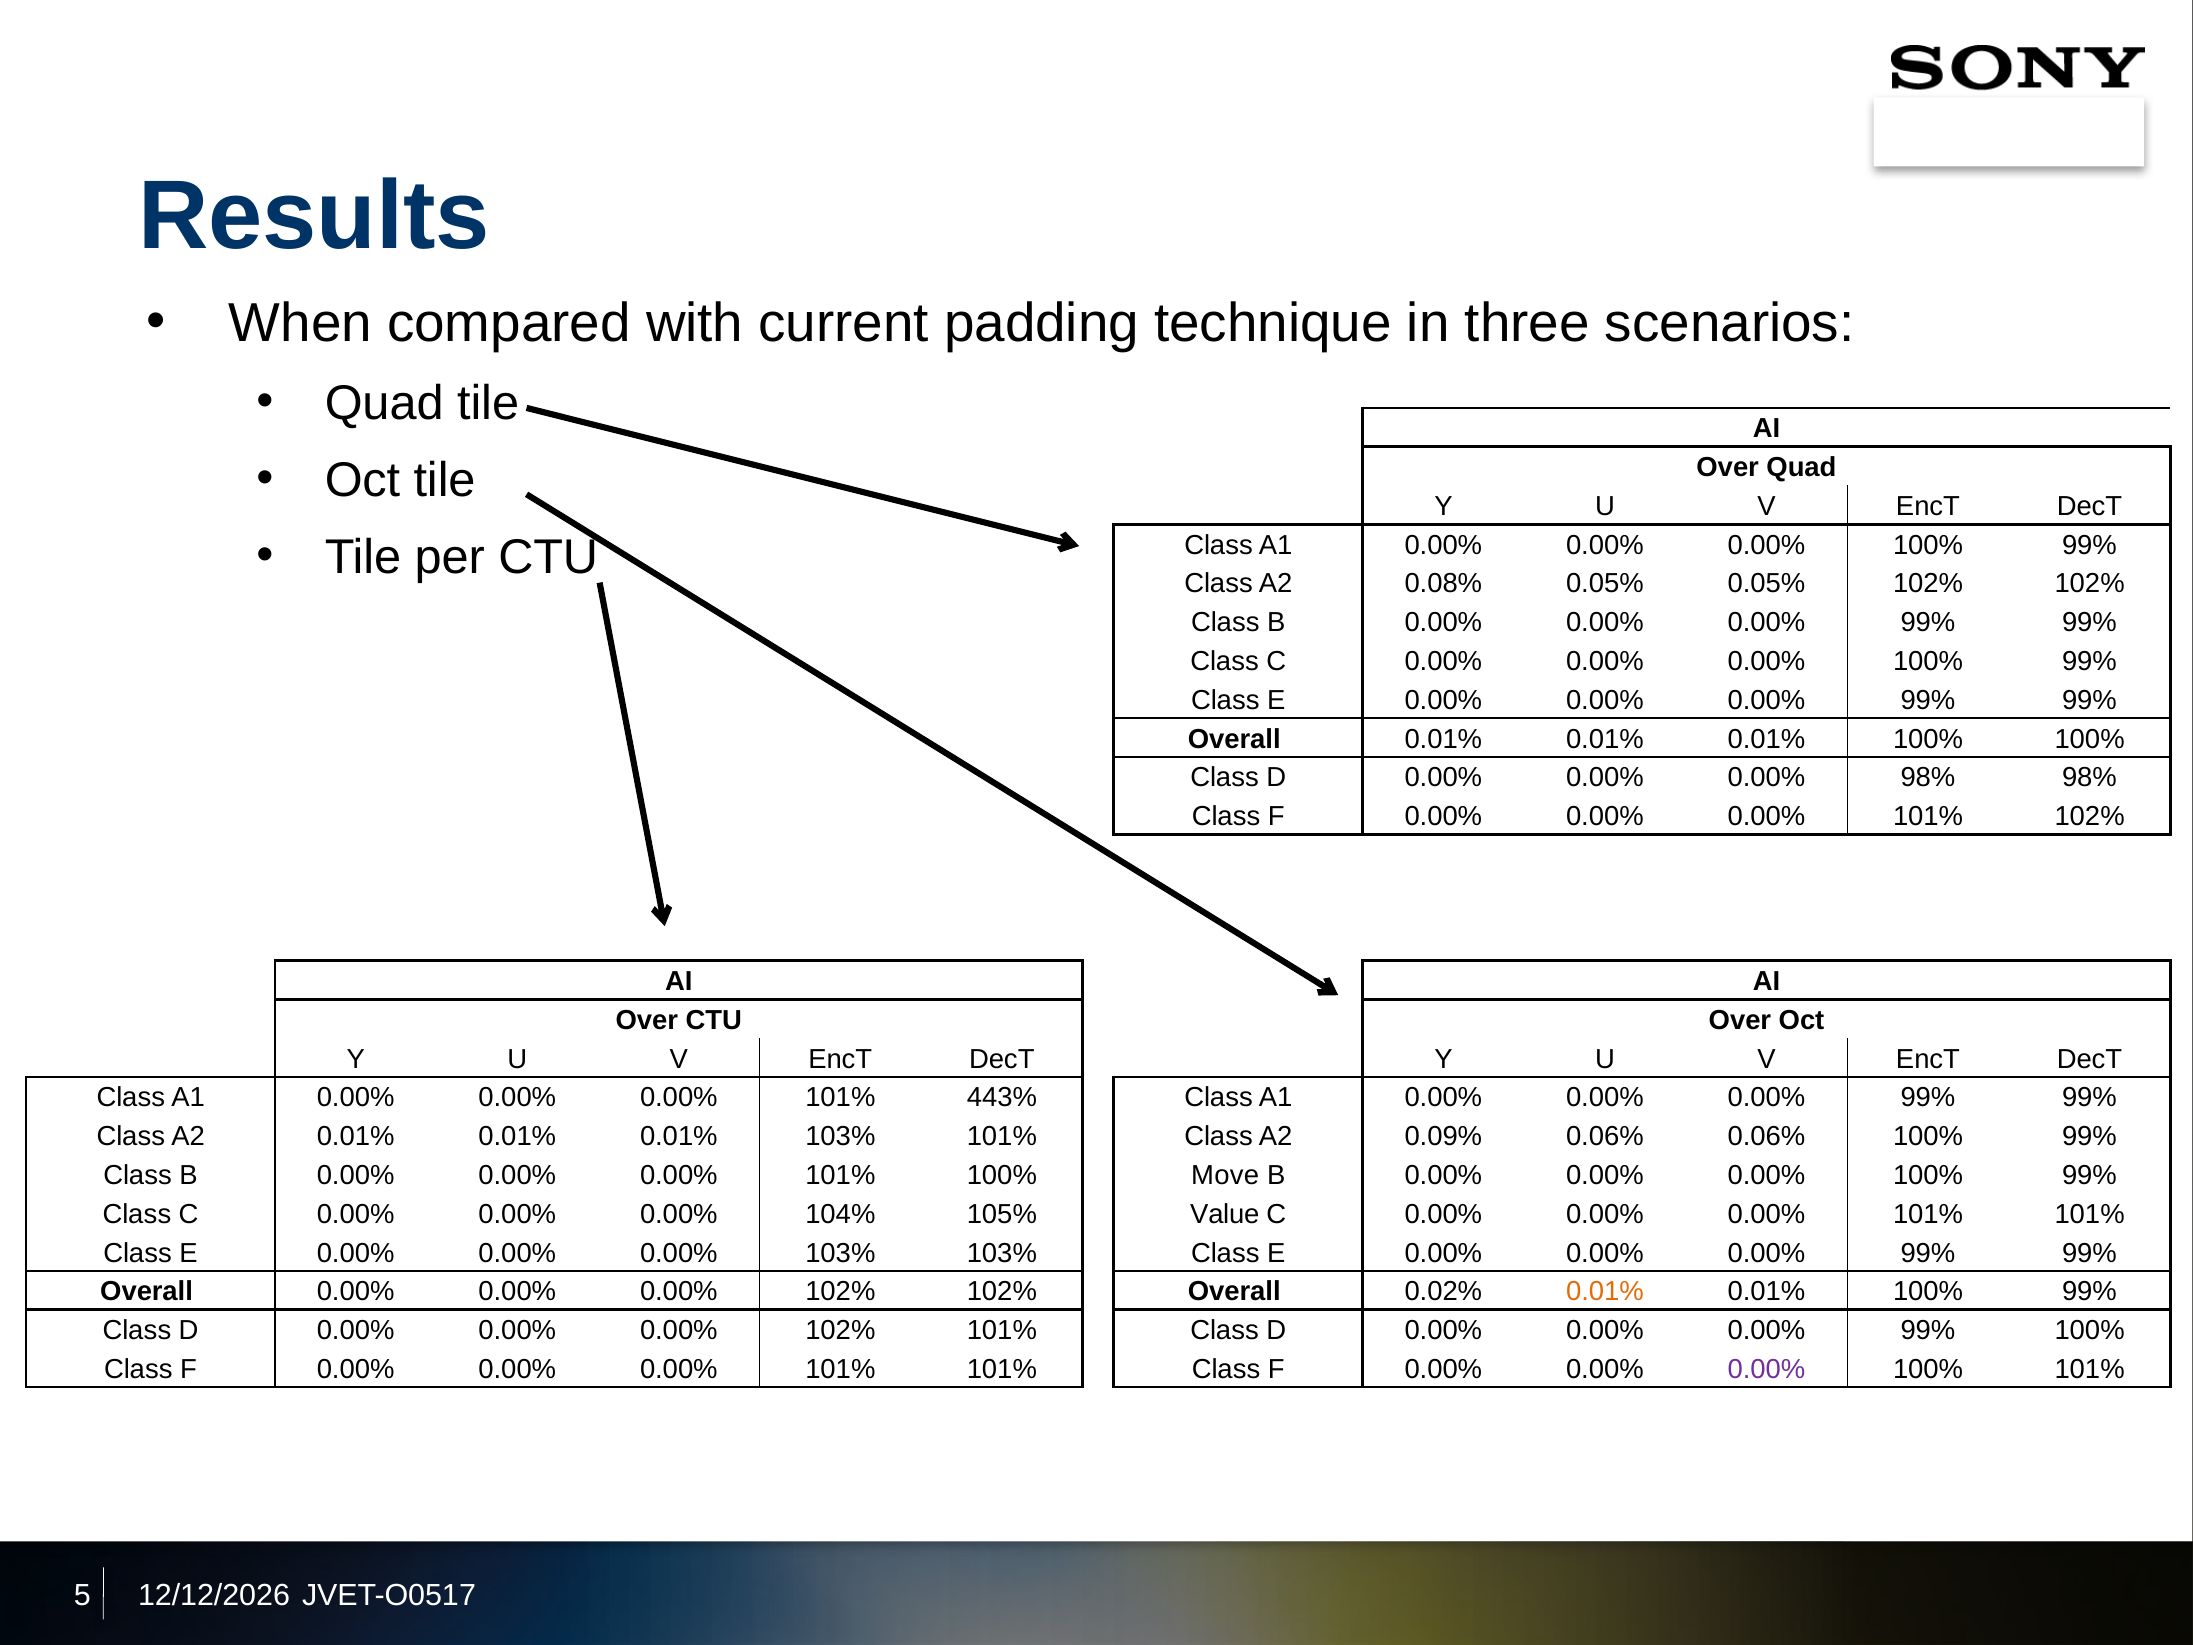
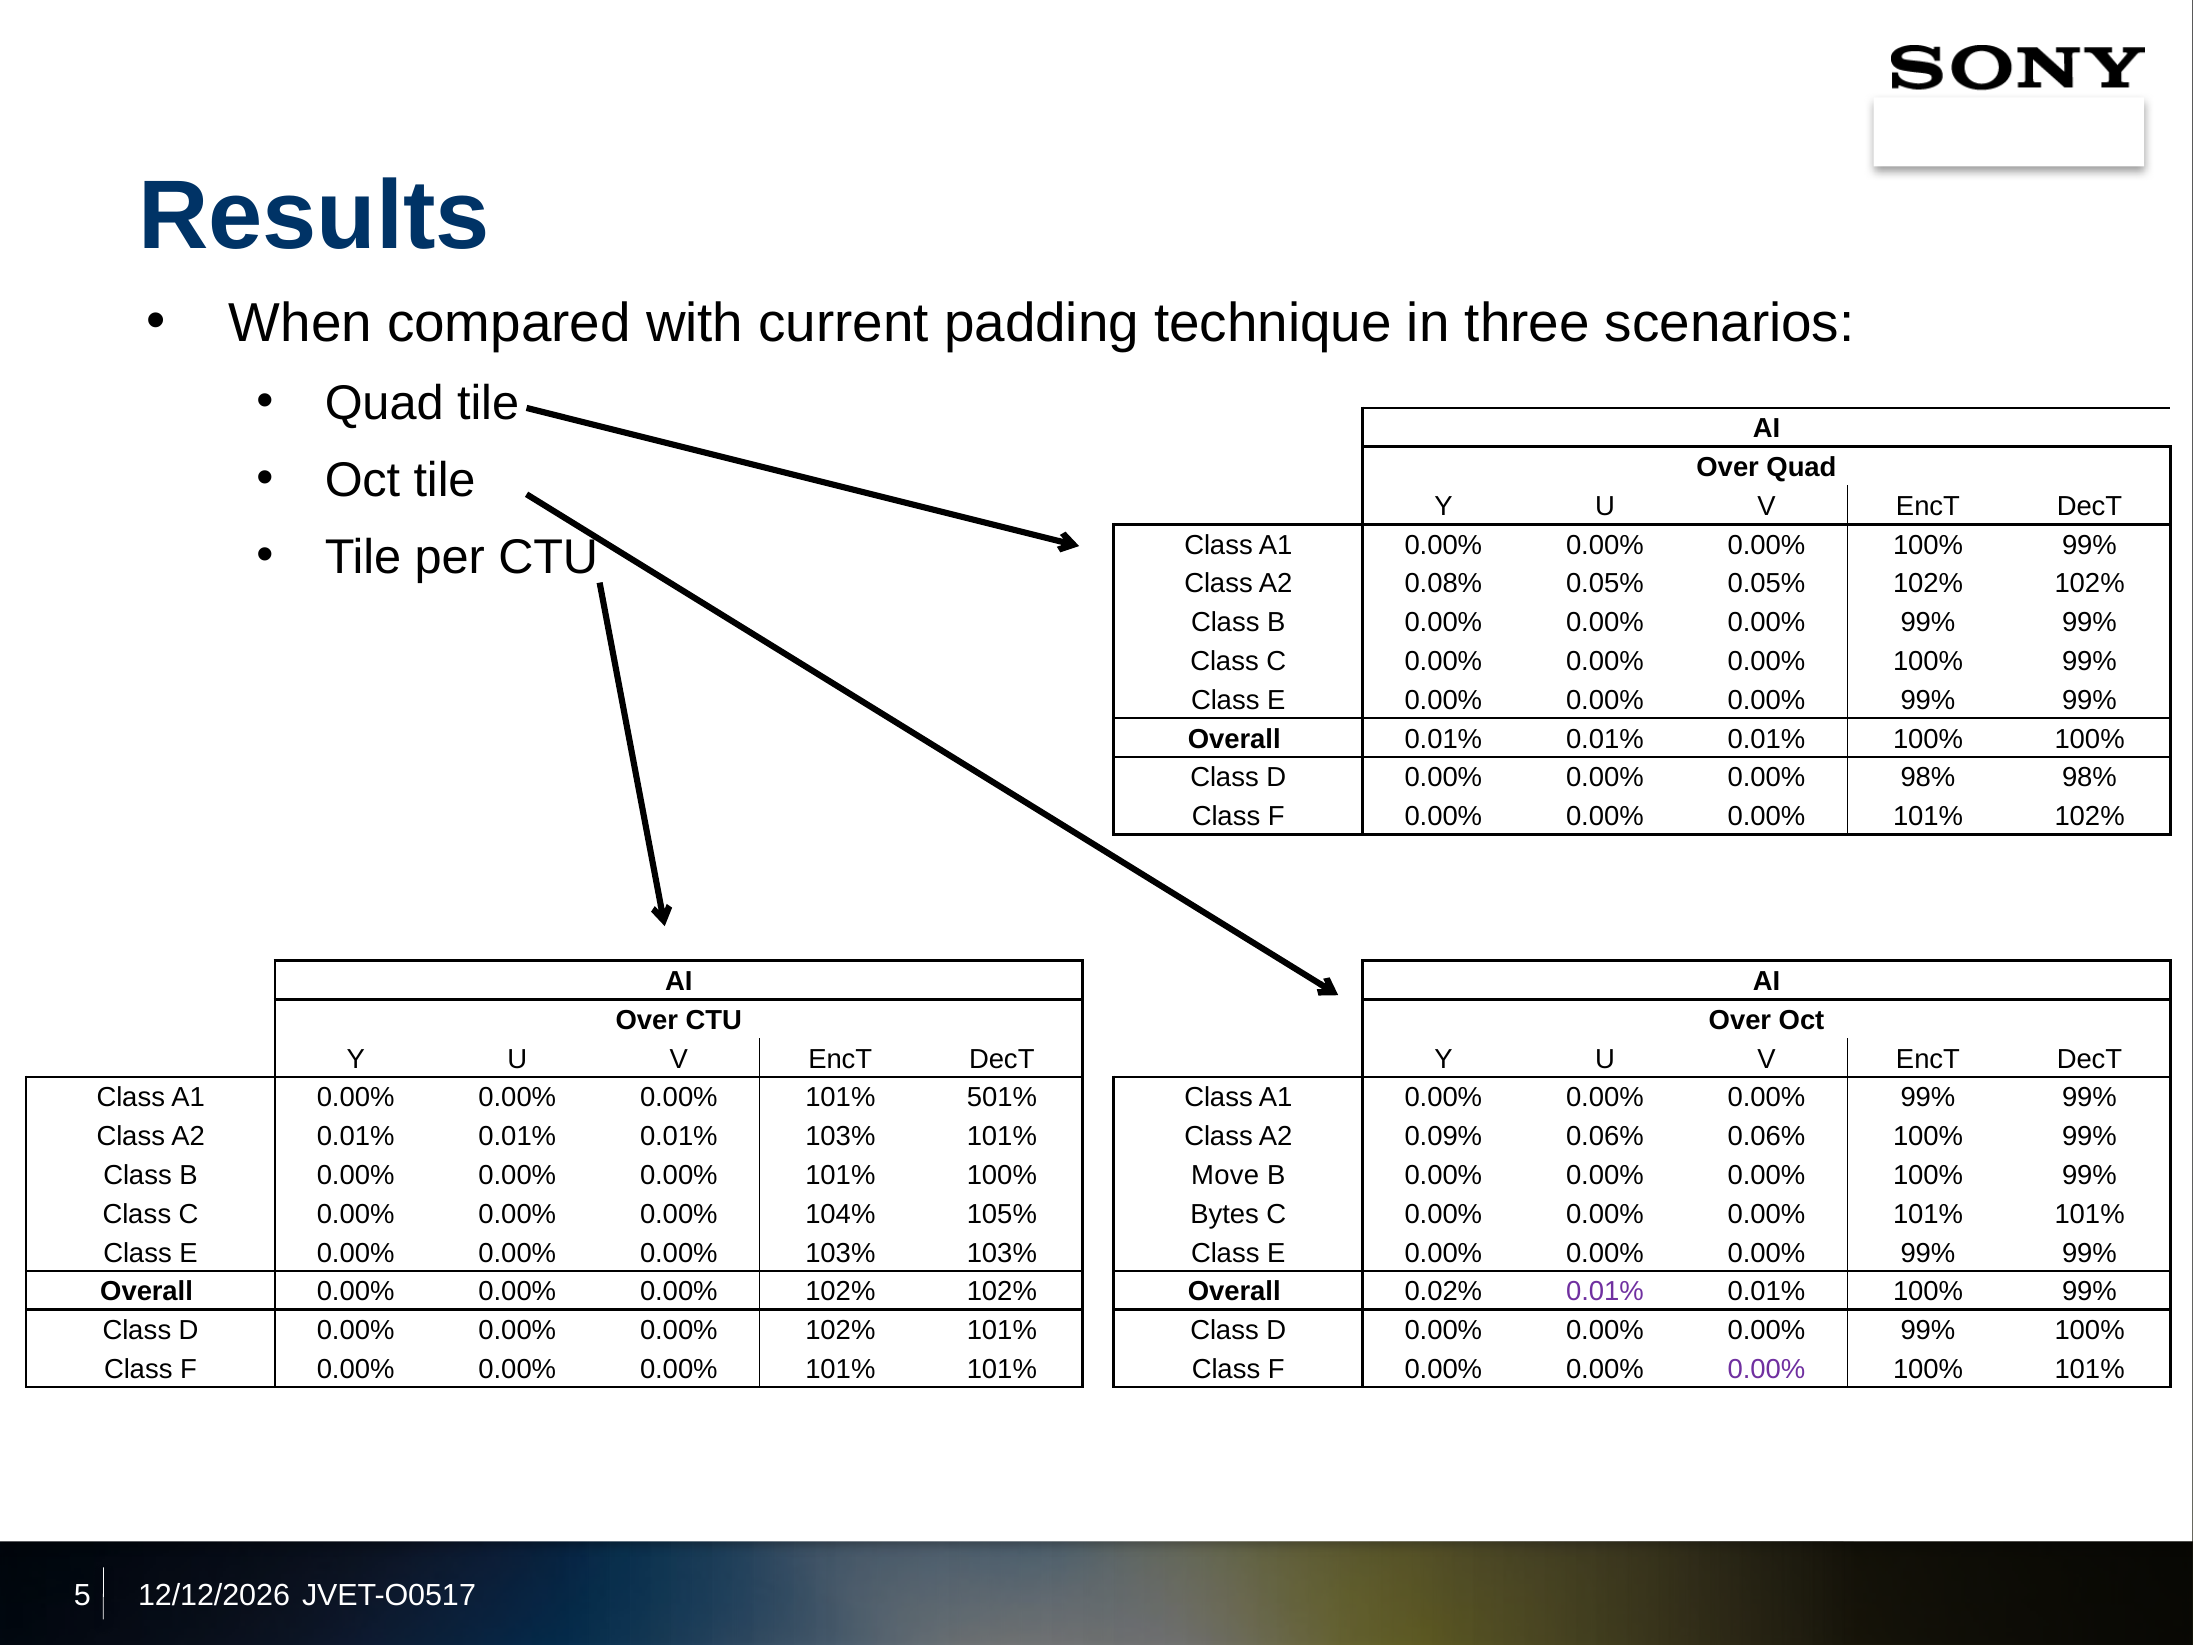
443%: 443% -> 501%
Value: Value -> Bytes
0.01% at (1605, 1292) colour: orange -> purple
